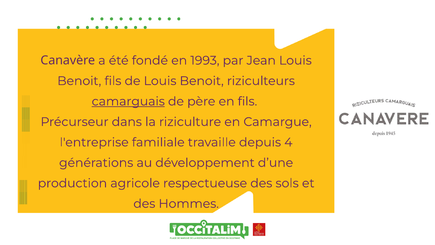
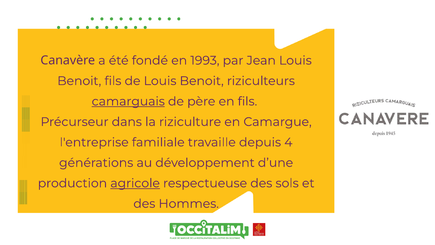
agricole underline: none -> present
